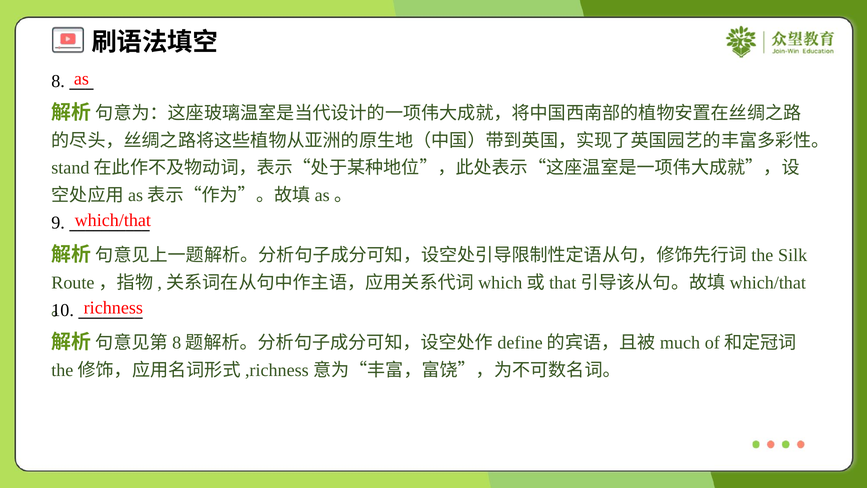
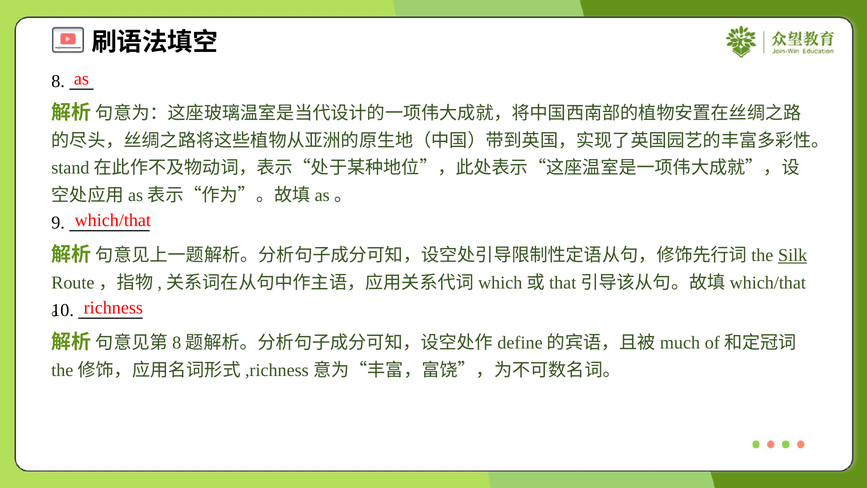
Silk underline: none -> present
